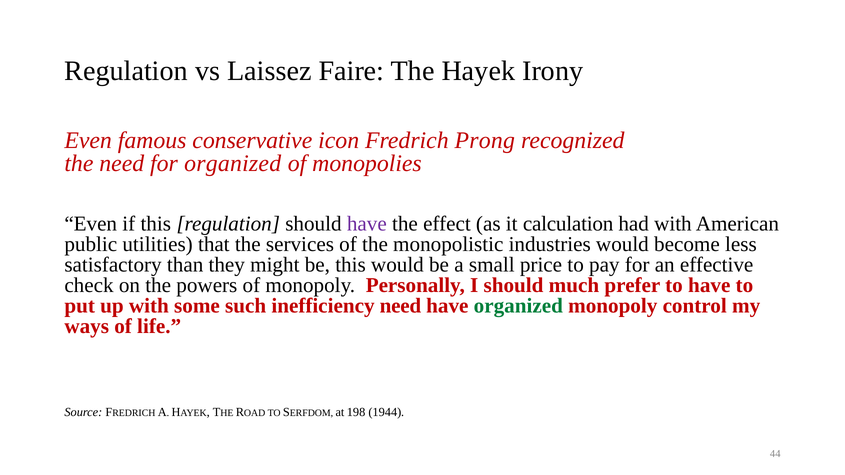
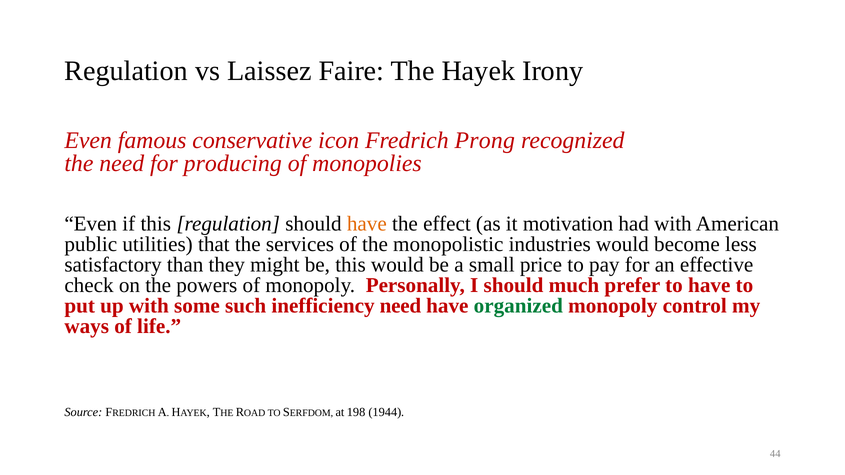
for organized: organized -> producing
have at (367, 224) colour: purple -> orange
calculation: calculation -> motivation
